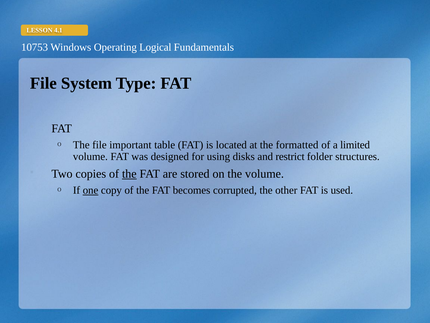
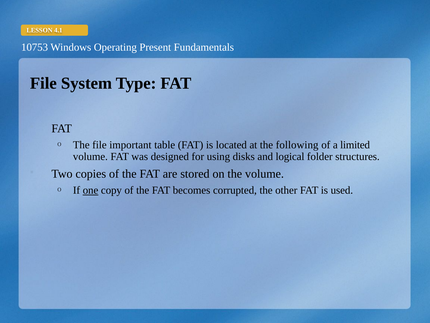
Logical: Logical -> Present
formatted: formatted -> following
restrict: restrict -> logical
the at (129, 174) underline: present -> none
